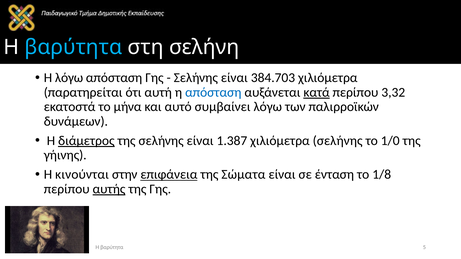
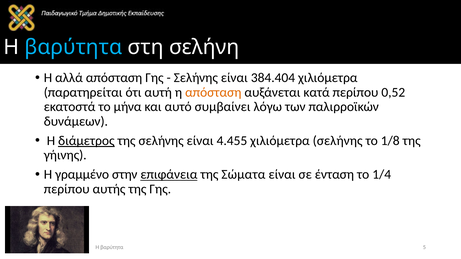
Η λόγω: λόγω -> αλλά
384.703: 384.703 -> 384.404
απόσταση at (213, 92) colour: blue -> orange
κατά underline: present -> none
3,32: 3,32 -> 0,52
1.387: 1.387 -> 4.455
1/0: 1/0 -> 1/8
κινούνται: κινούνται -> γραμμένο
1/8: 1/8 -> 1/4
αυτής underline: present -> none
